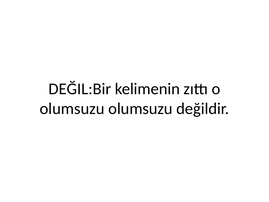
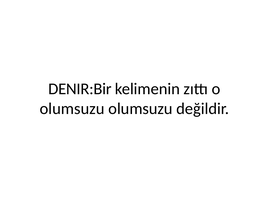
DEĞIL:Bir: DEĞIL:Bir -> DENIR:Bir
